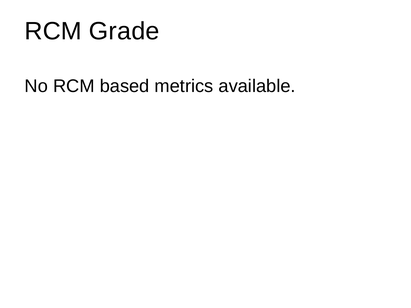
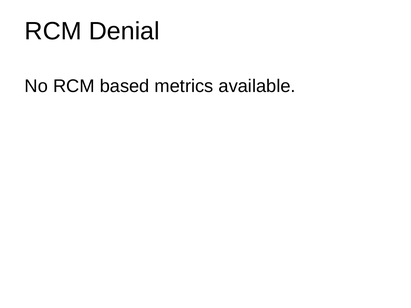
Grade: Grade -> Denial
